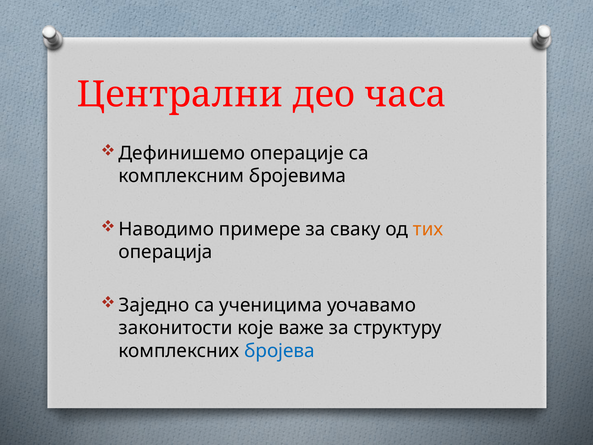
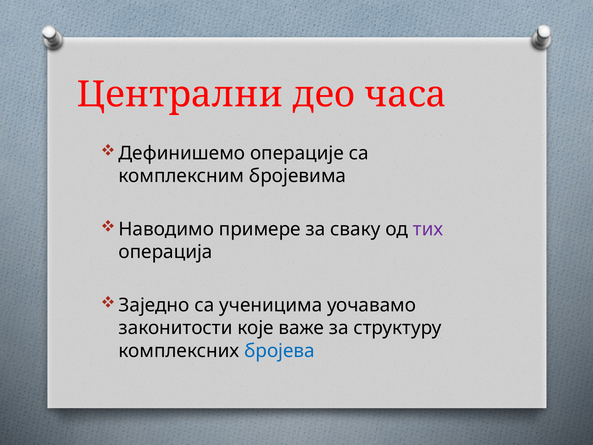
тих colour: orange -> purple
